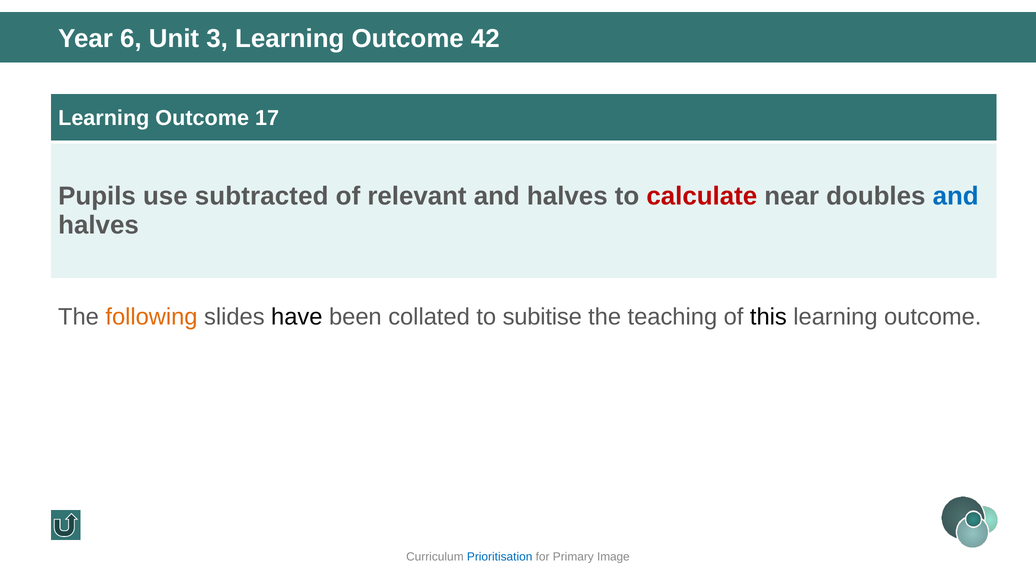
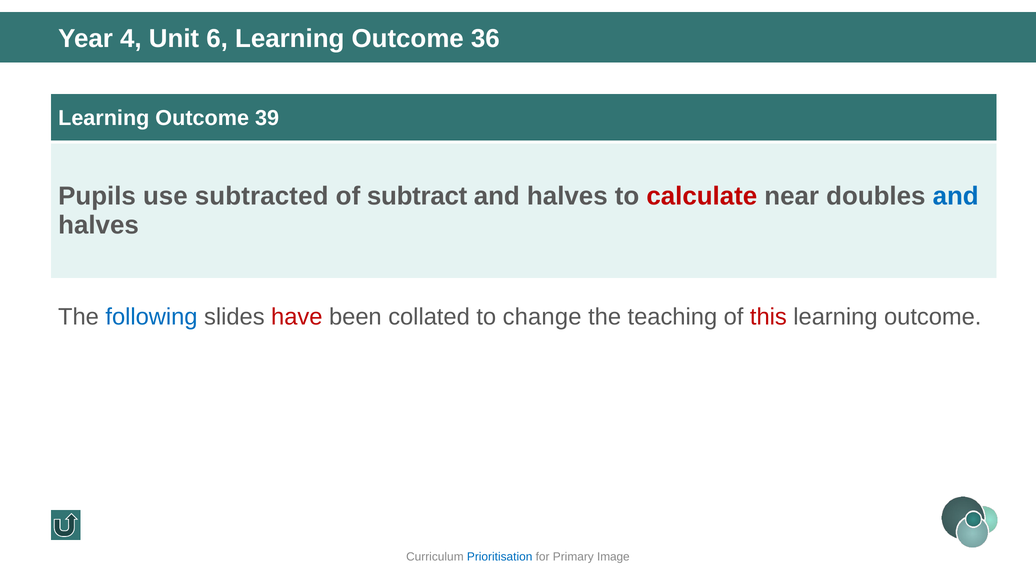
6: 6 -> 4
3: 3 -> 6
42: 42 -> 36
17: 17 -> 39
relevant: relevant -> subtract
following colour: orange -> blue
have colour: black -> red
subitise: subitise -> change
this colour: black -> red
